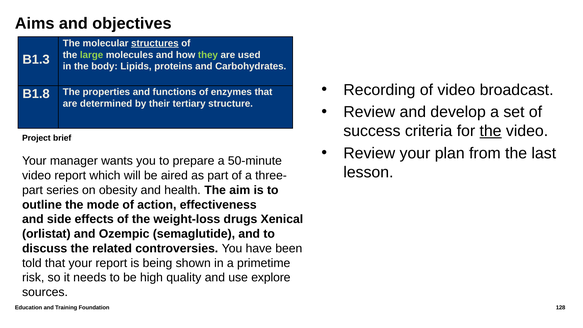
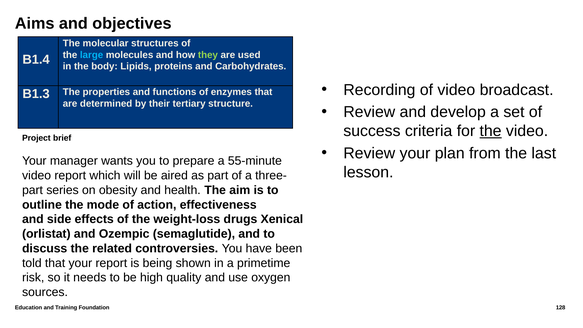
structures underline: present -> none
large colour: light green -> light blue
B1.3: B1.3 -> B1.4
B1.8: B1.8 -> B1.3
50-minute: 50-minute -> 55-minute
explore: explore -> oxygen
